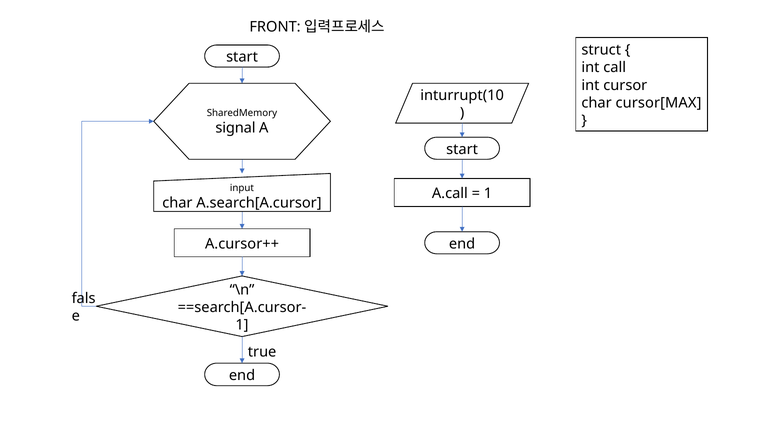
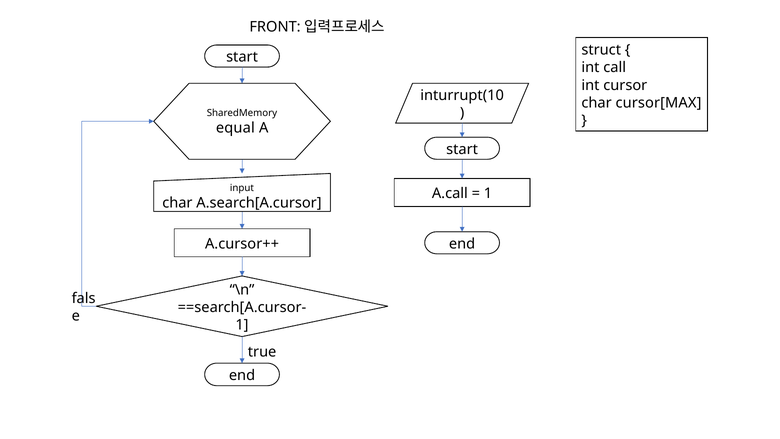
signal: signal -> equal
